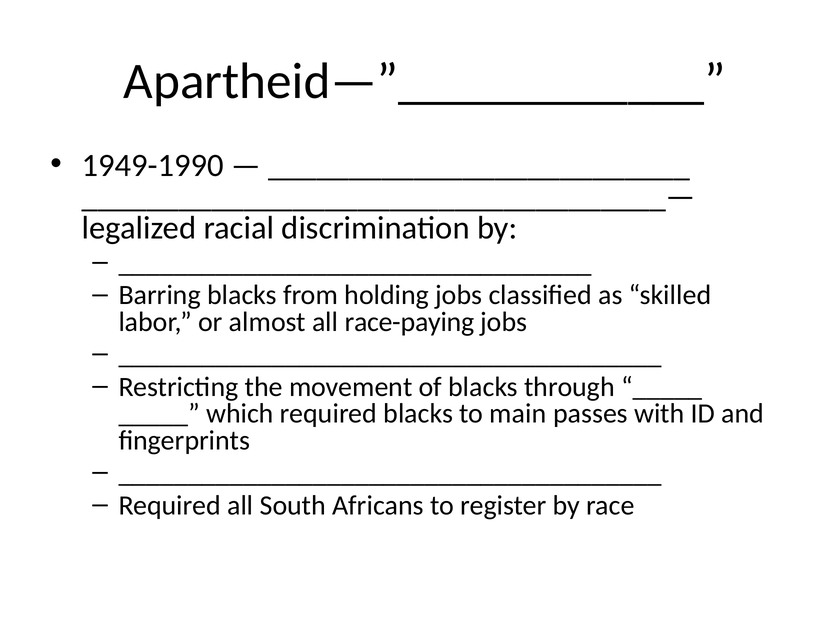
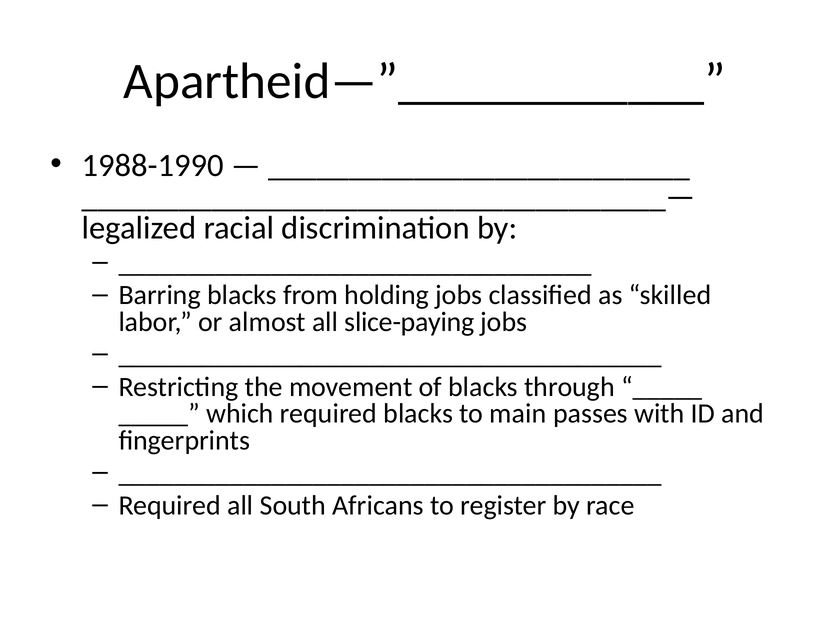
1949-1990: 1949-1990 -> 1988-1990
race-paying: race-paying -> slice-paying
